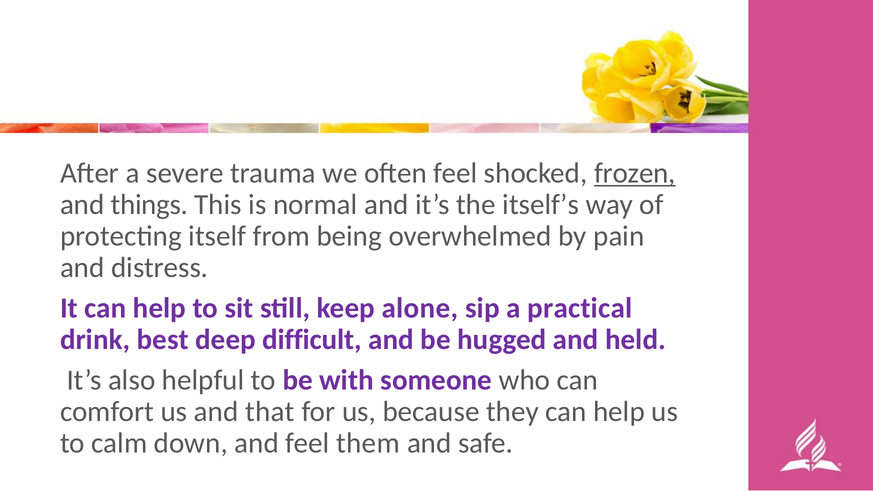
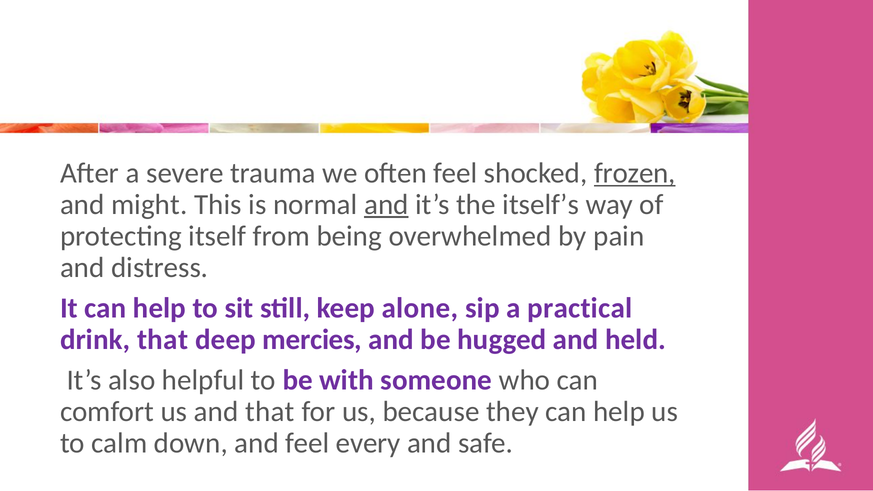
things: things -> might
and at (386, 205) underline: none -> present
drink best: best -> that
difficult: difficult -> mercies
them: them -> every
